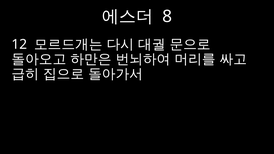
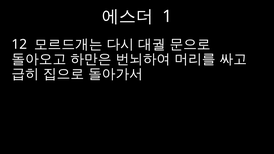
8: 8 -> 1
